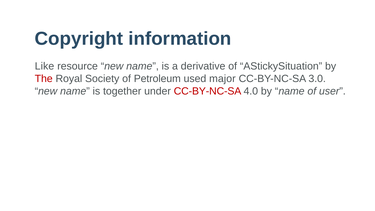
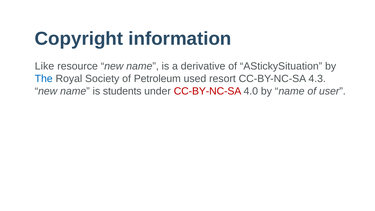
The colour: red -> blue
major: major -> resort
3.0: 3.0 -> 4.3
together: together -> students
